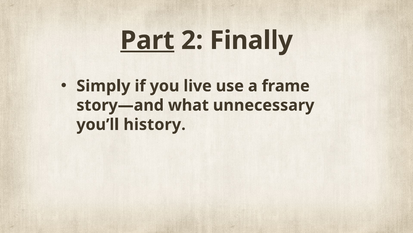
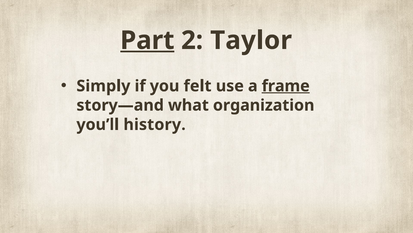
Finally: Finally -> Taylor
live: live -> felt
frame underline: none -> present
unnecessary: unnecessary -> organization
